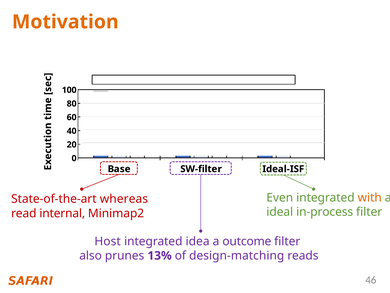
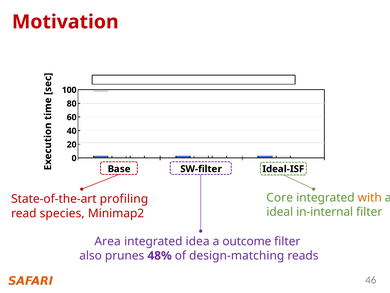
Motivation colour: orange -> red
Even: Even -> Core
whereas: whereas -> profiling
in-process: in-process -> in-internal
internal: internal -> species
Host: Host -> Area
13%: 13% -> 48%
